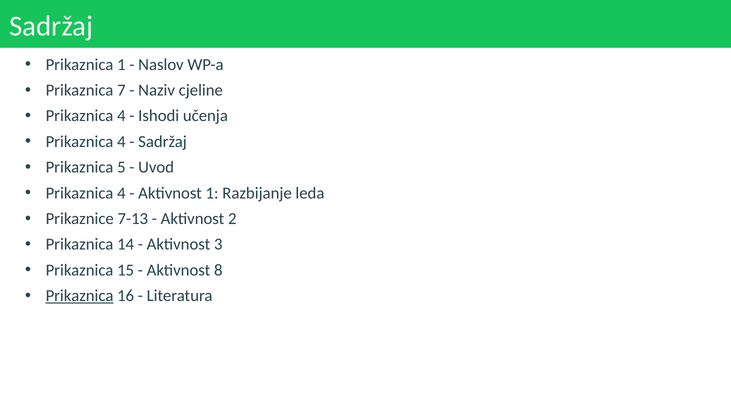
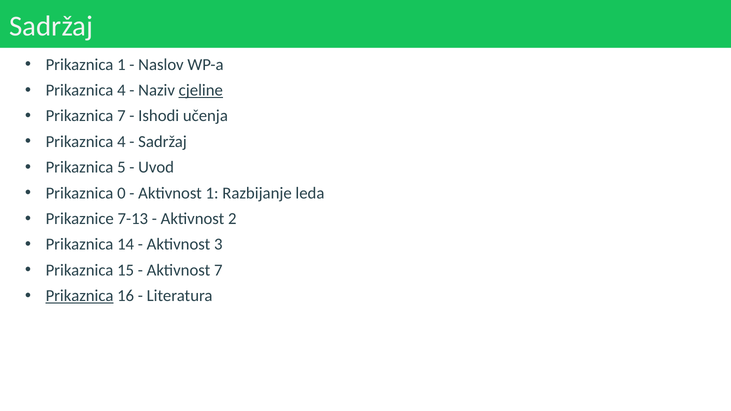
7 at (121, 90): 7 -> 4
cjeline underline: none -> present
4 at (121, 116): 4 -> 7
4 at (121, 193): 4 -> 0
Aktivnost 8: 8 -> 7
